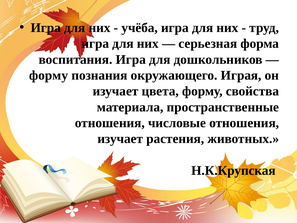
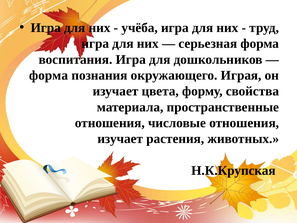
форму at (49, 75): форму -> форма
